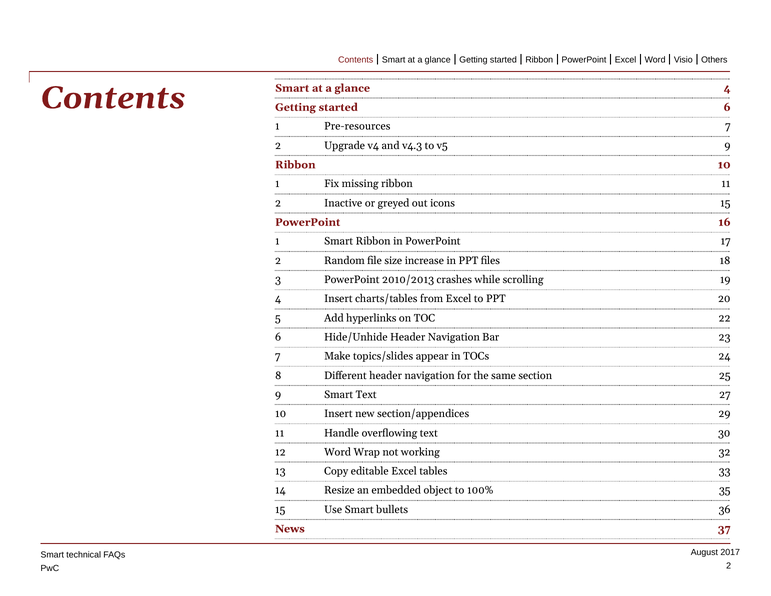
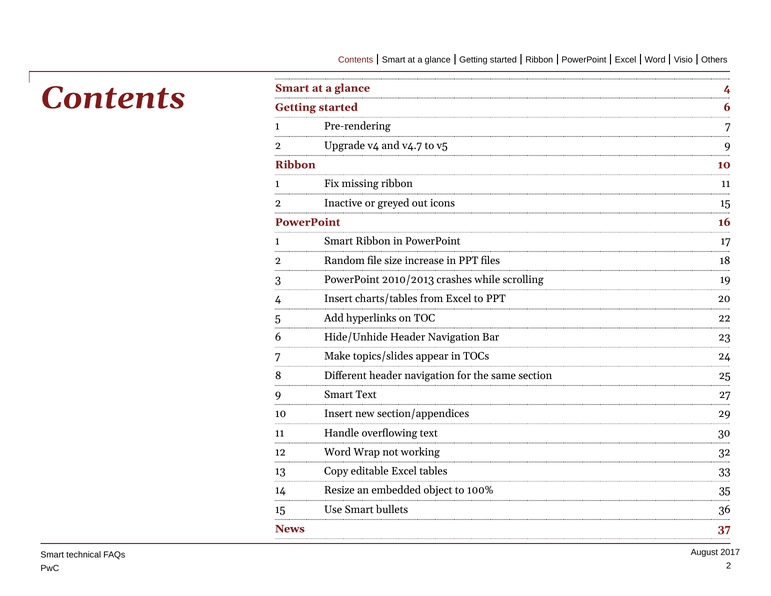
Pre-resources: Pre-resources -> Pre-rendering
v4.3: v4.3 -> v4.7
